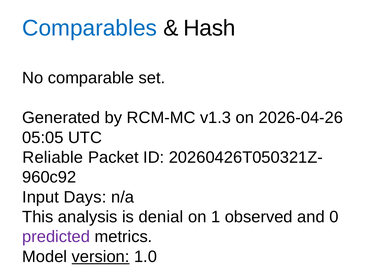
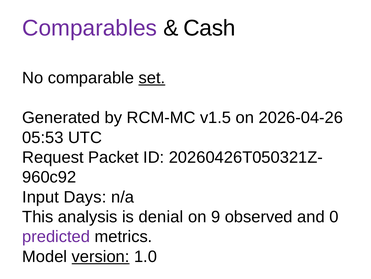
Comparables colour: blue -> purple
Hash: Hash -> Cash
set underline: none -> present
v1.3: v1.3 -> v1.5
05:05: 05:05 -> 05:53
Reliable: Reliable -> Request
1: 1 -> 9
